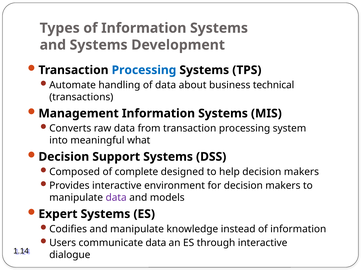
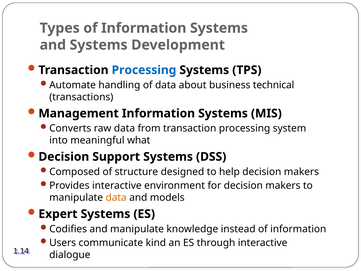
complete: complete -> structure
data at (116, 197) colour: purple -> orange
communicate data: data -> kind
